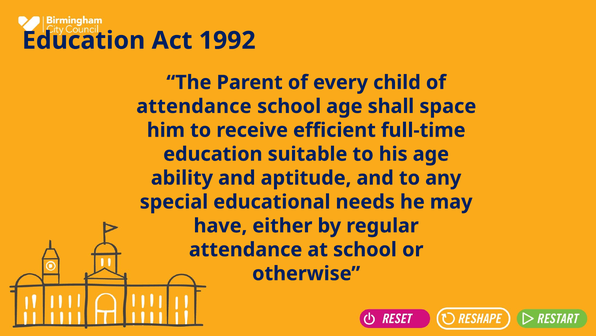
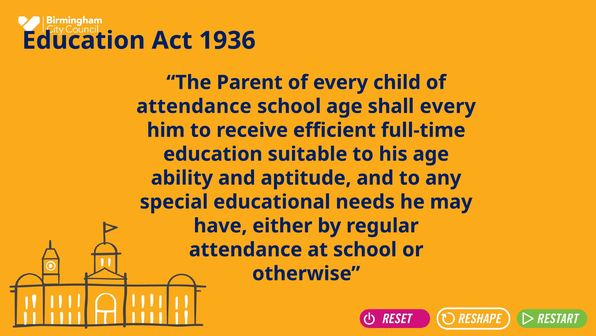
1992: 1992 -> 1936
shall space: space -> every
